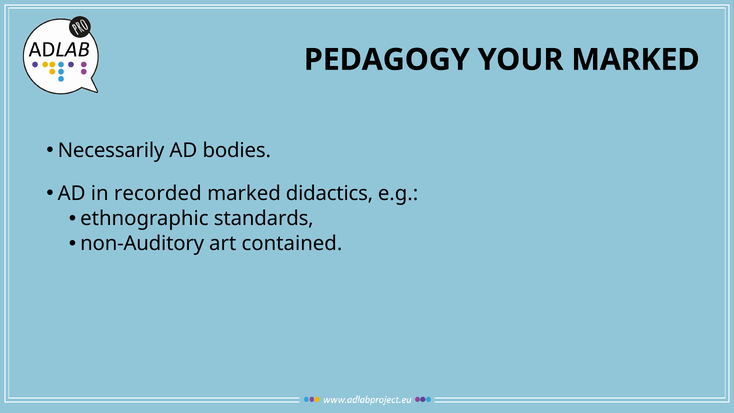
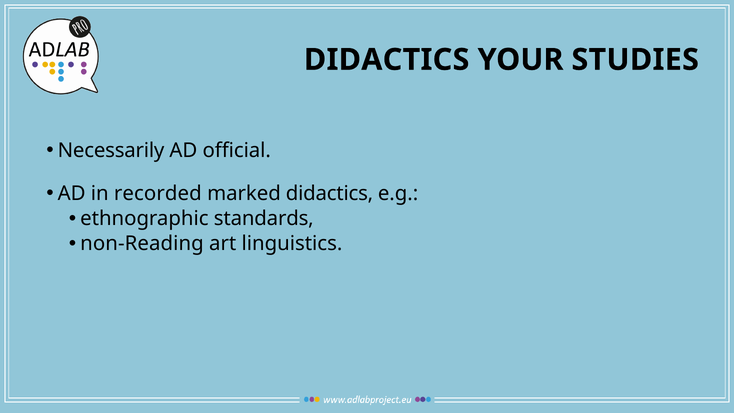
PEDAGOGY at (387, 60): PEDAGOGY -> DIDACTICS
YOUR MARKED: MARKED -> STUDIES
bodies: bodies -> official
non-Auditory: non-Auditory -> non-Reading
contained: contained -> linguistics
